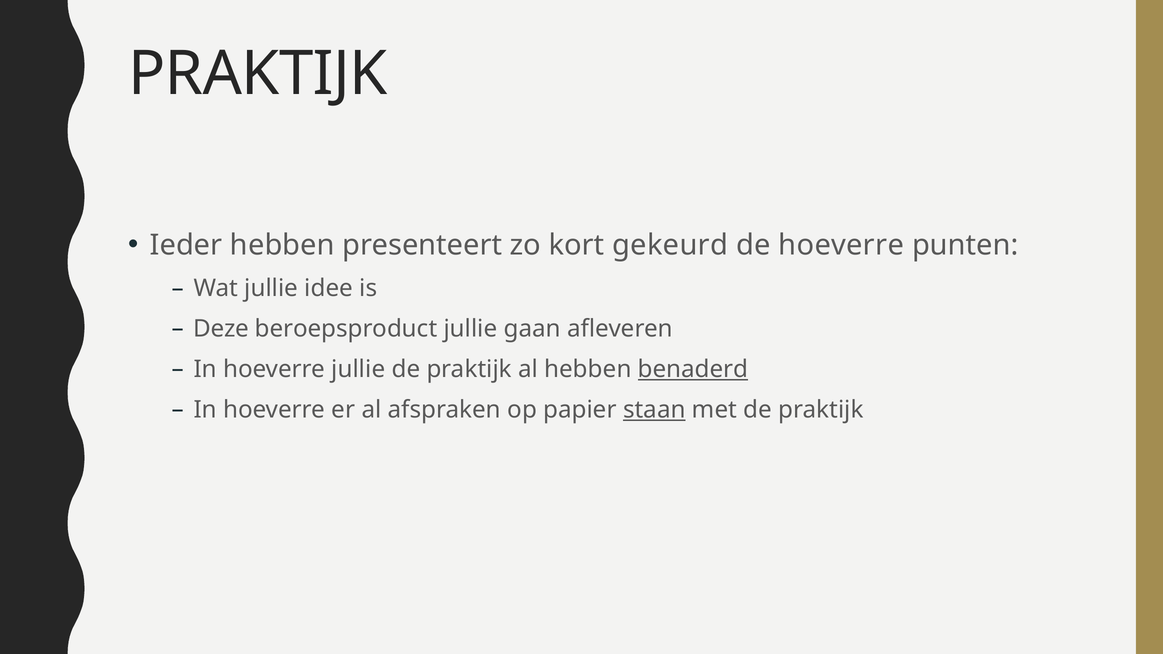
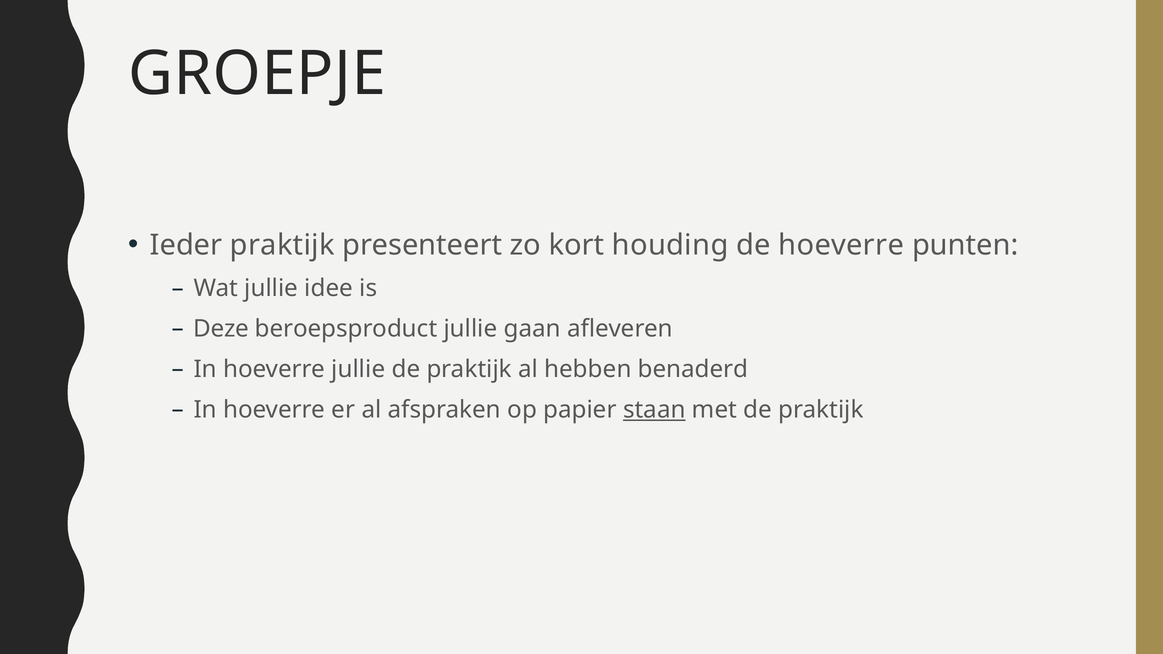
PRAKTIJK at (258, 74): PRAKTIJK -> GROEPJE
Ieder hebben: hebben -> praktijk
gekeurd: gekeurd -> houding
benaderd underline: present -> none
